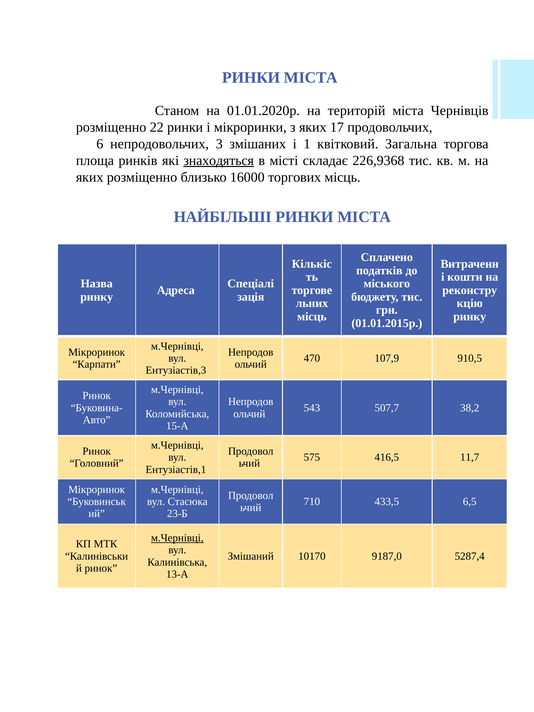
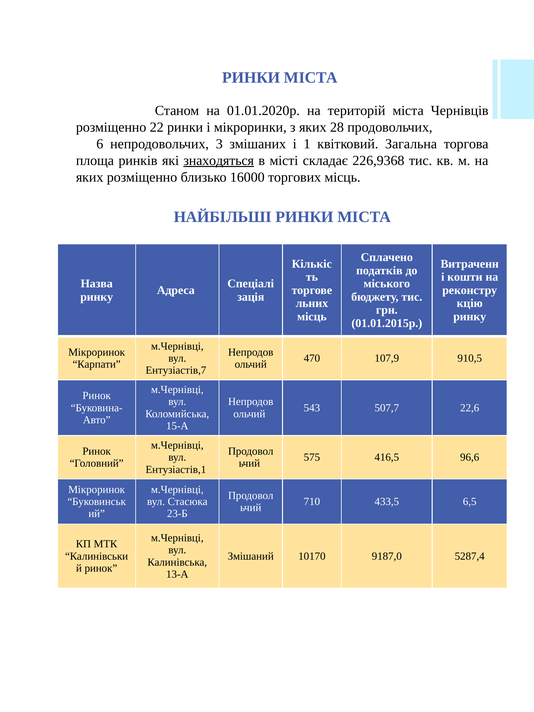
17: 17 -> 28
Ентузіастів,3: Ентузіастів,3 -> Ентузіастів,7
38,2: 38,2 -> 22,6
11,7: 11,7 -> 96,6
м.Чернівці at (177, 538) underline: present -> none
